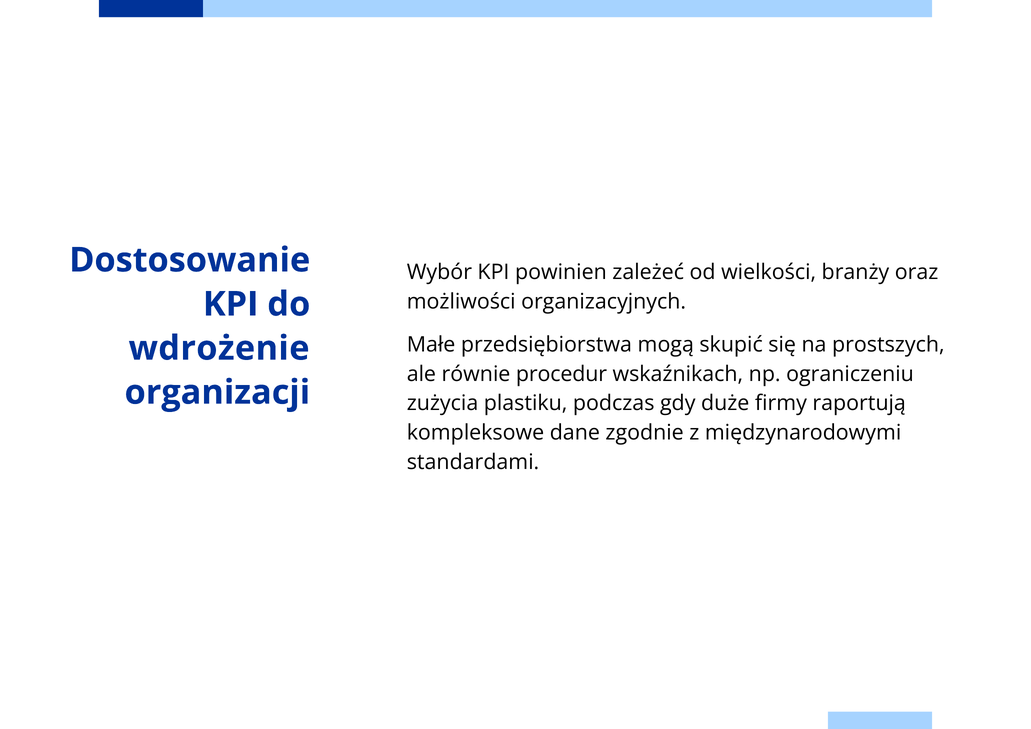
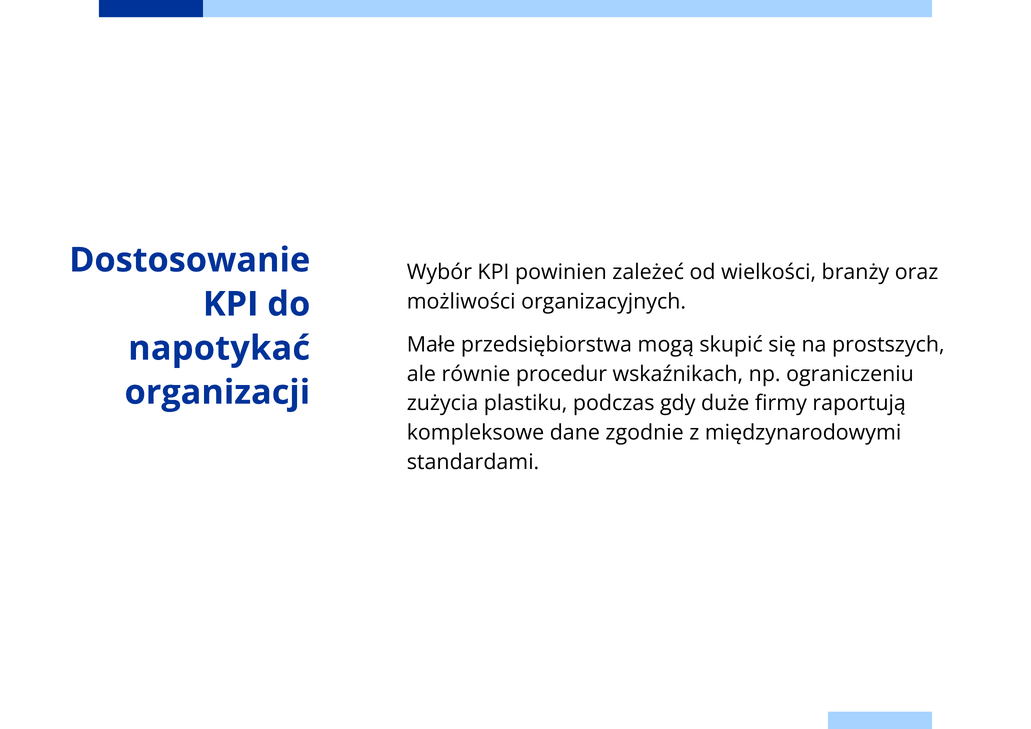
wdrożenie: wdrożenie -> napotykać
